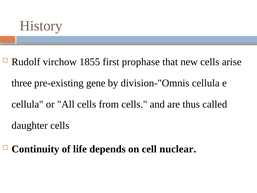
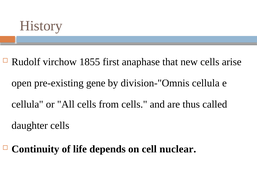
prophase: prophase -> anaphase
three: three -> open
